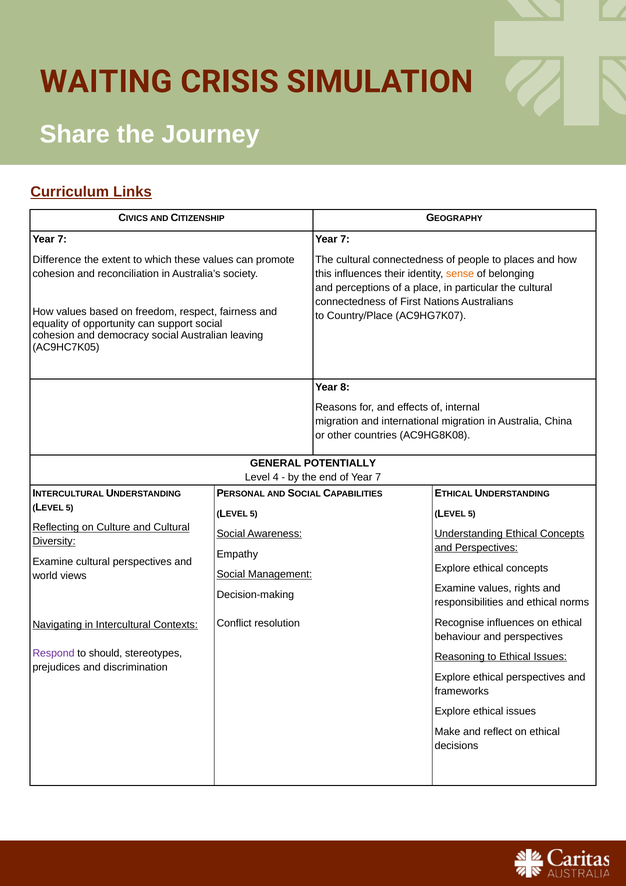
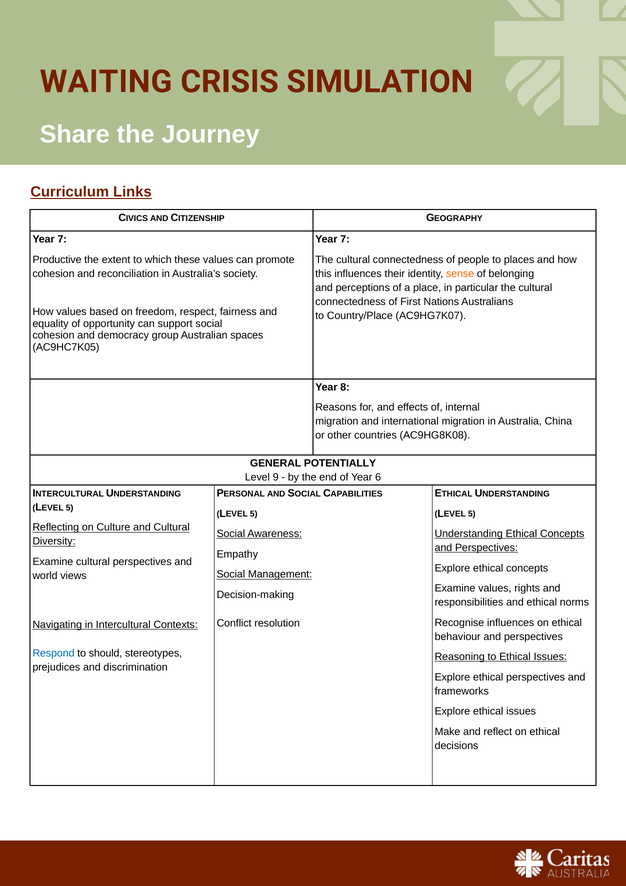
Difference: Difference -> Productive
democracy social: social -> group
leaving: leaving -> spaces
4: 4 -> 9
of Year 7: 7 -> 6
Respond colour: purple -> blue
